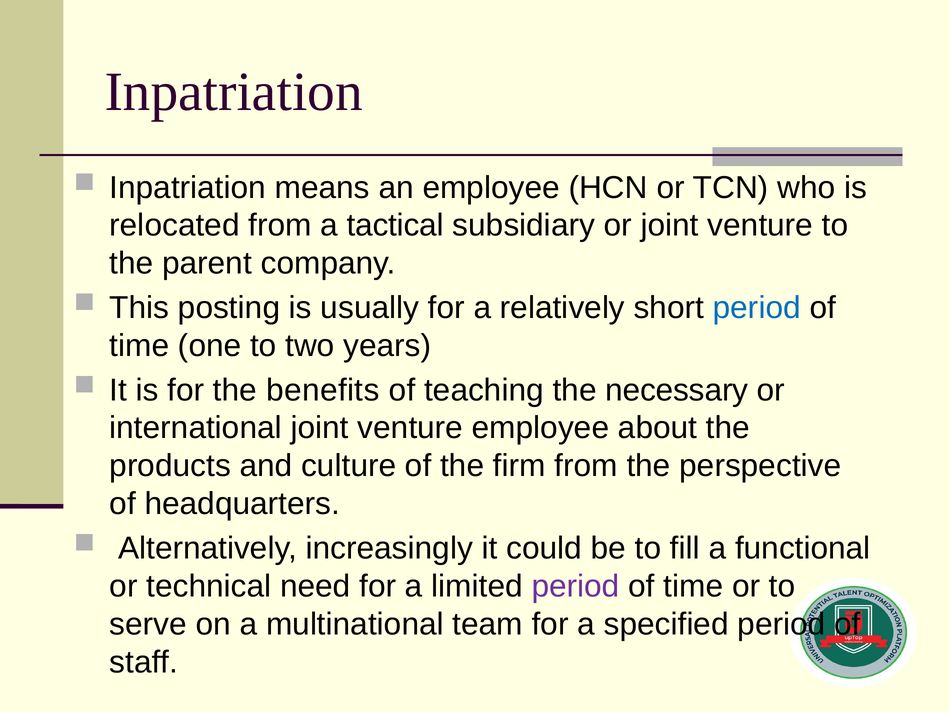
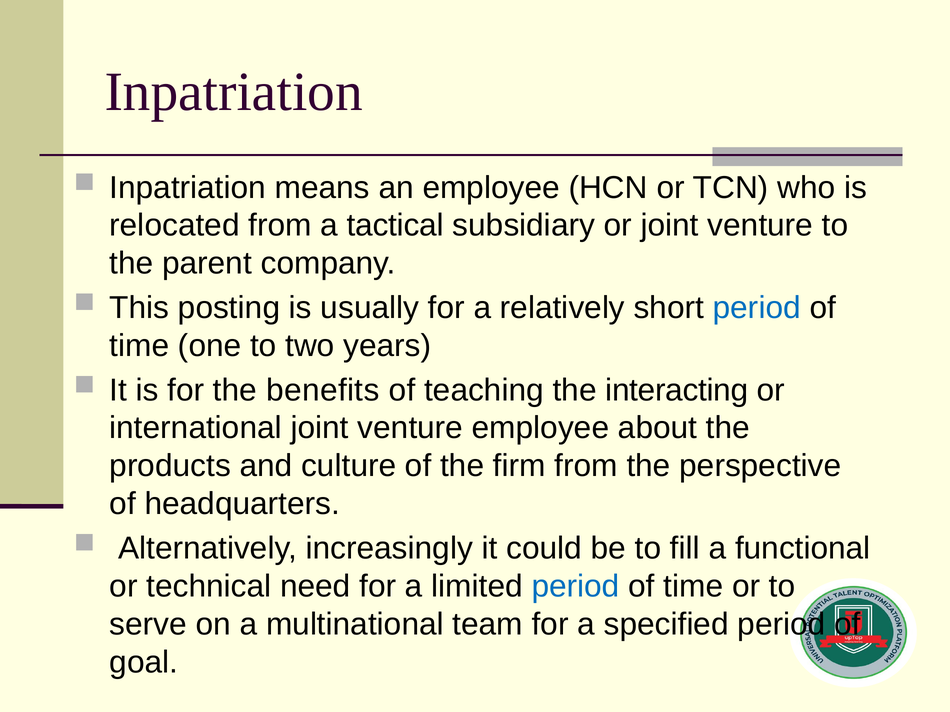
necessary: necessary -> interacting
period at (576, 587) colour: purple -> blue
staff: staff -> goal
